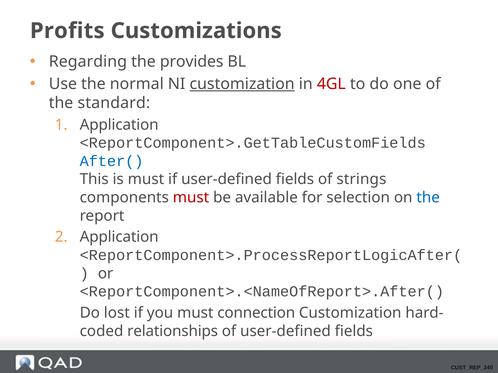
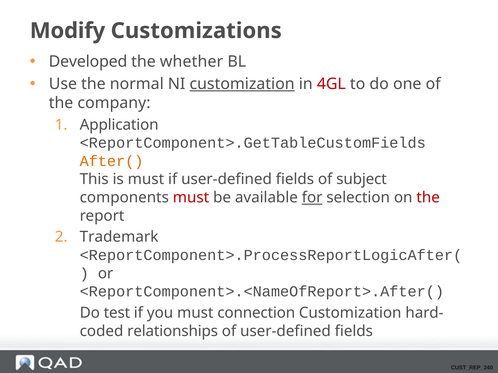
Profits: Profits -> Modify
Regarding: Regarding -> Developed
provides: provides -> whether
standard: standard -> company
After( colour: blue -> orange
strings: strings -> subject
for underline: none -> present
the at (428, 198) colour: blue -> red
Application at (119, 237): Application -> Trademark
lost: lost -> test
